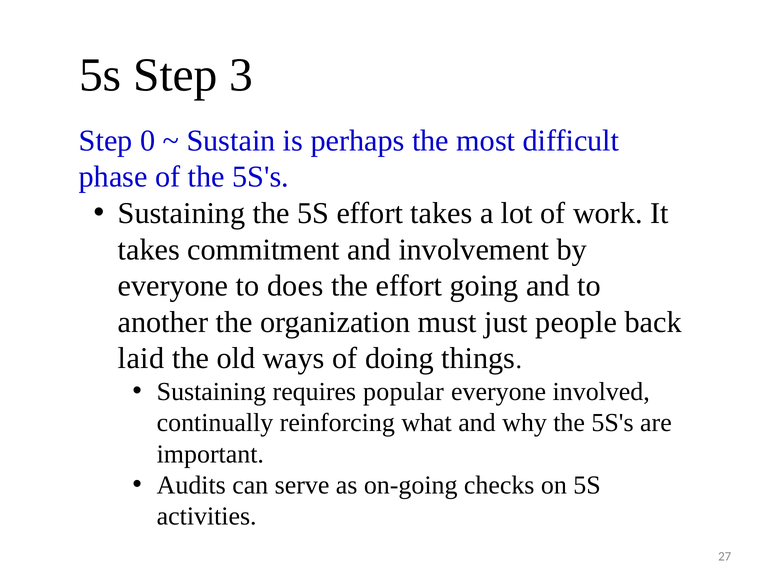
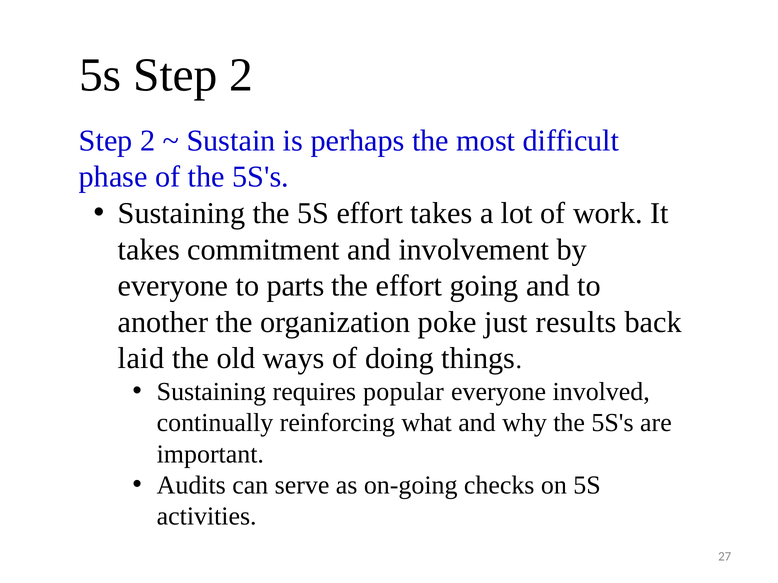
5s Step 3: 3 -> 2
0 at (148, 141): 0 -> 2
does: does -> parts
must: must -> poke
people: people -> results
